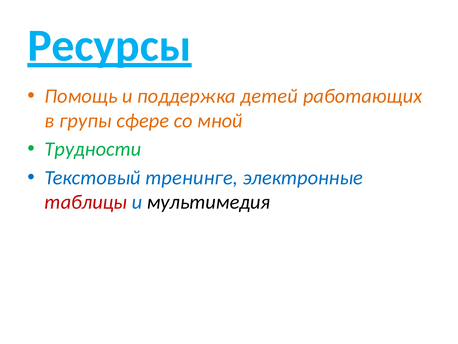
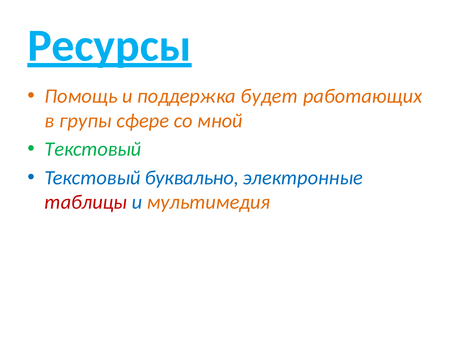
детей: детей -> будет
Трудности at (93, 149): Трудности -> Текстовый
тренинге: тренинге -> буквально
мультимедия colour: black -> orange
